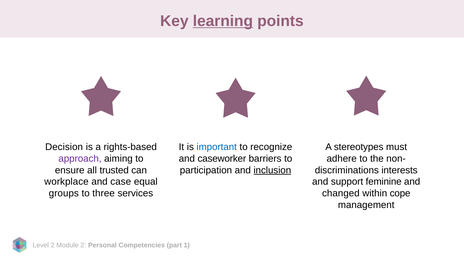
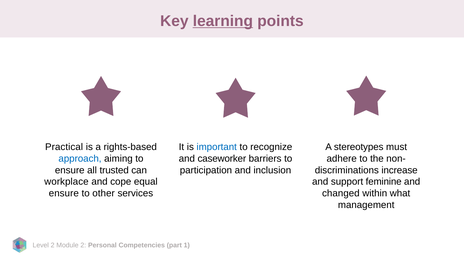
Decision: Decision -> Practical
approach colour: purple -> blue
interests: interests -> increase
inclusion underline: present -> none
case: case -> cope
groups at (64, 193): groups -> ensure
three: three -> other
cope: cope -> what
